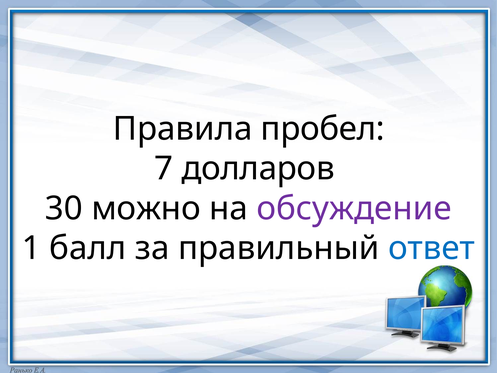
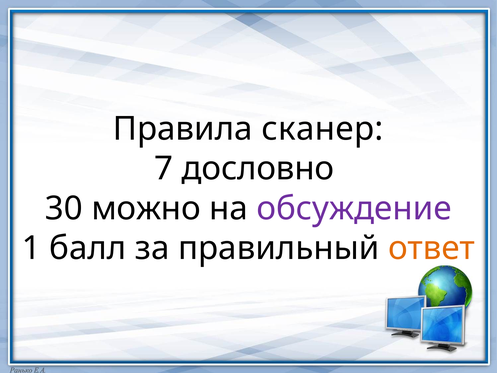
пробел: пробел -> сканер
долларов: долларов -> дословно
ответ colour: blue -> orange
